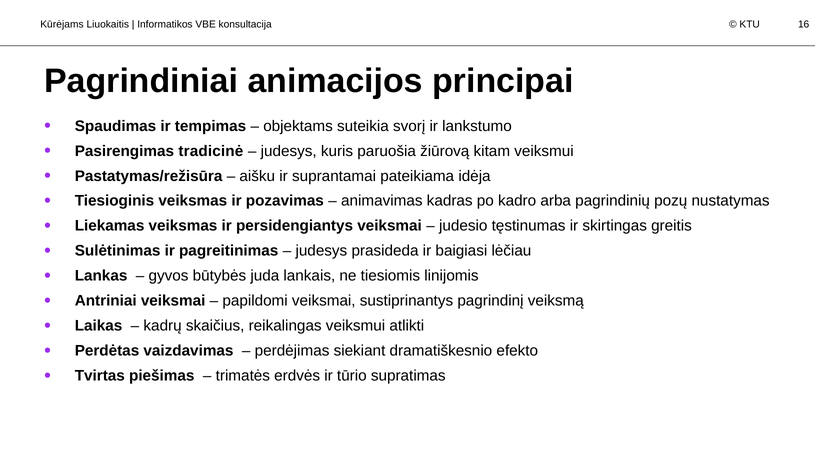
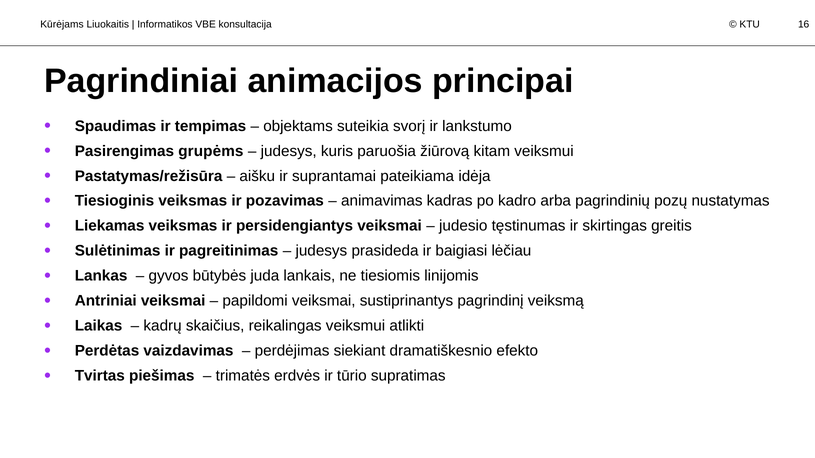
tradicinė: tradicinė -> grupėms
